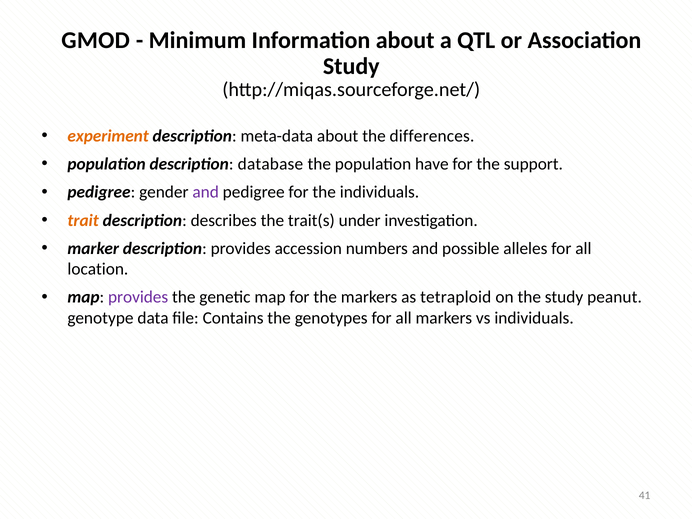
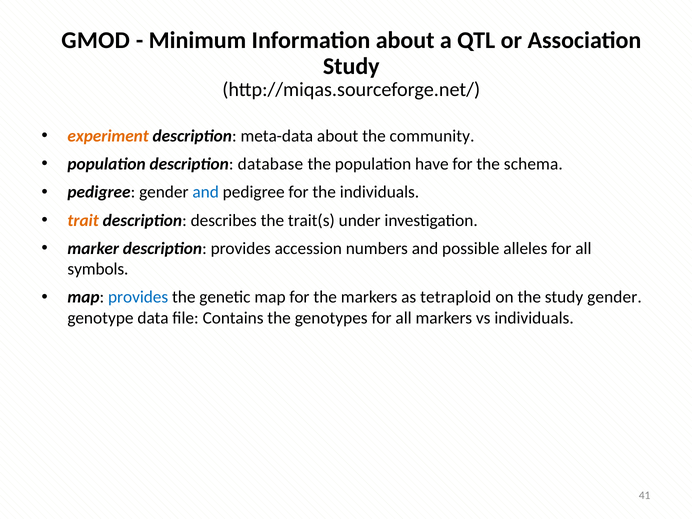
differences: differences -> community
support: support -> schema
and at (206, 192) colour: purple -> blue
location: location -> symbols
provides at (138, 297) colour: purple -> blue
study peanut: peanut -> gender
